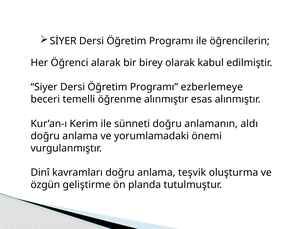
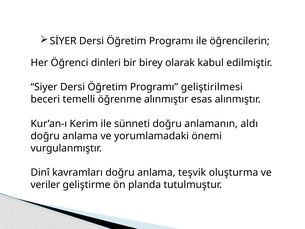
alarak: alarak -> dinleri
ezberlemeye: ezberlemeye -> geliştirilmesi
özgün: özgün -> veriler
